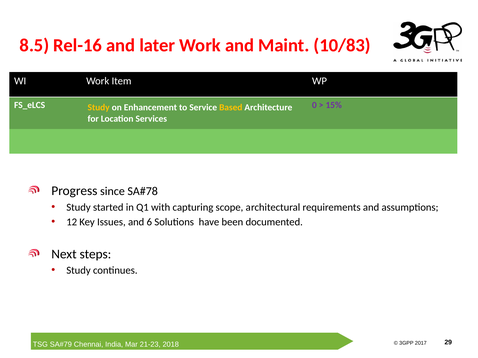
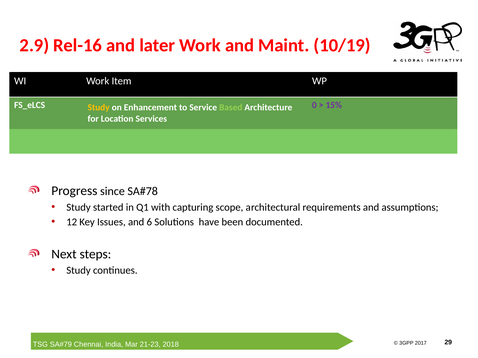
8.5: 8.5 -> 2.9
10/83: 10/83 -> 10/19
Based colour: yellow -> light green
